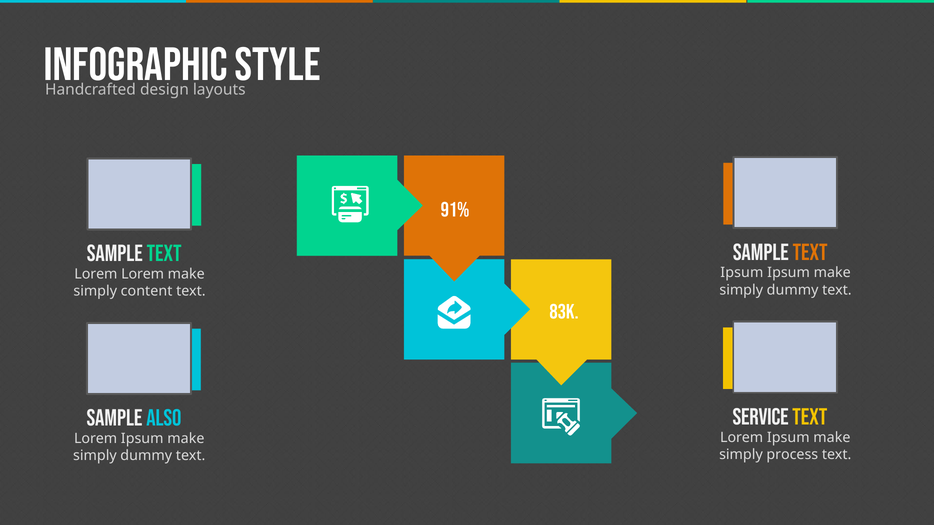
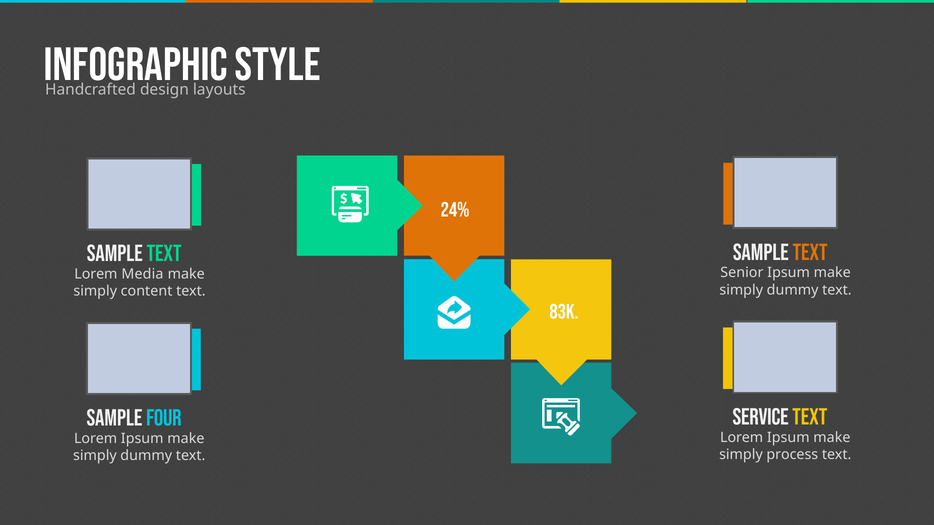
91%: 91% -> 24%
Ipsum at (742, 273): Ipsum -> Senior
Lorem Lorem: Lorem -> Media
ALSO: ALSO -> FOUR
